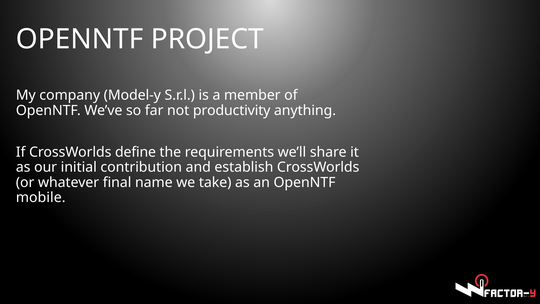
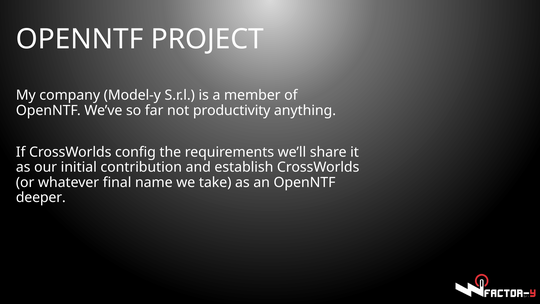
define: define -> config
mobile: mobile -> deeper
